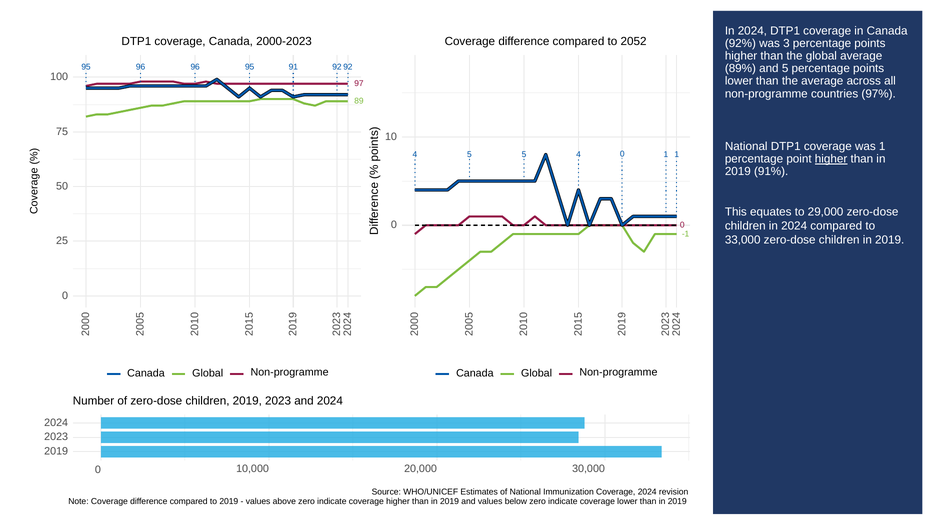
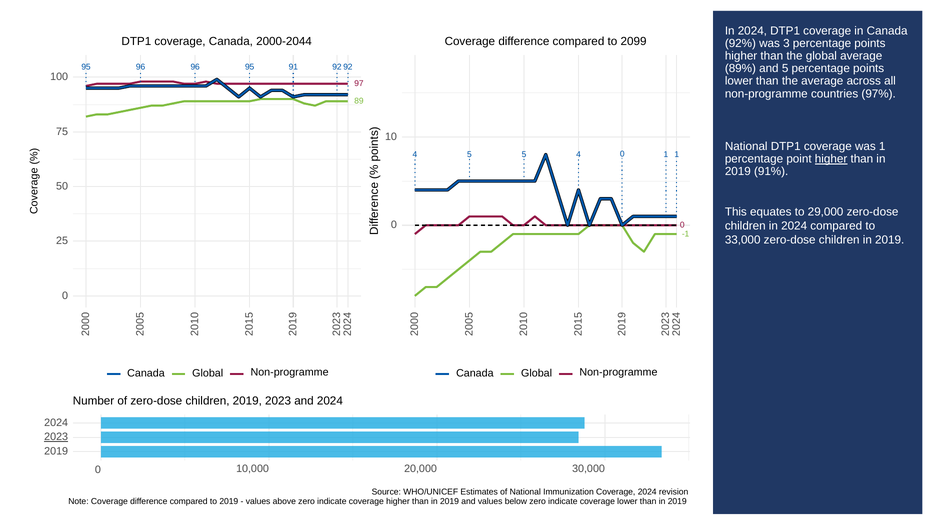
2000-2023: 2000-2023 -> 2000-2044
2052: 2052 -> 2099
2023 at (56, 437) underline: none -> present
